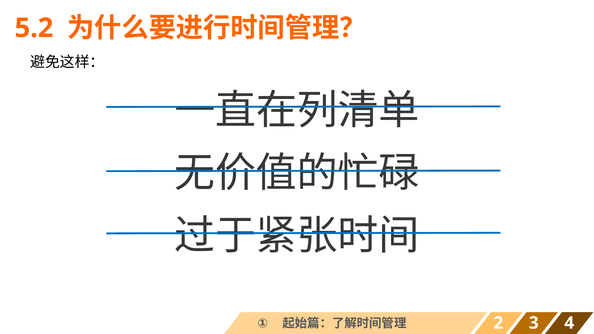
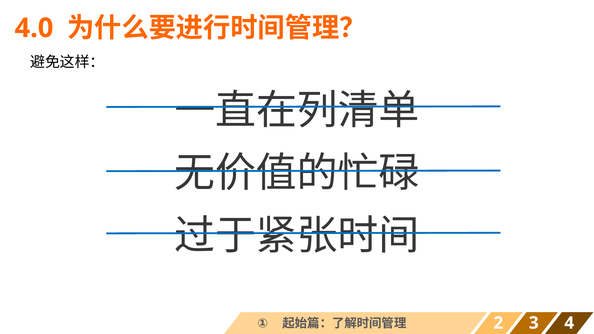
5.2: 5.2 -> 4.0
